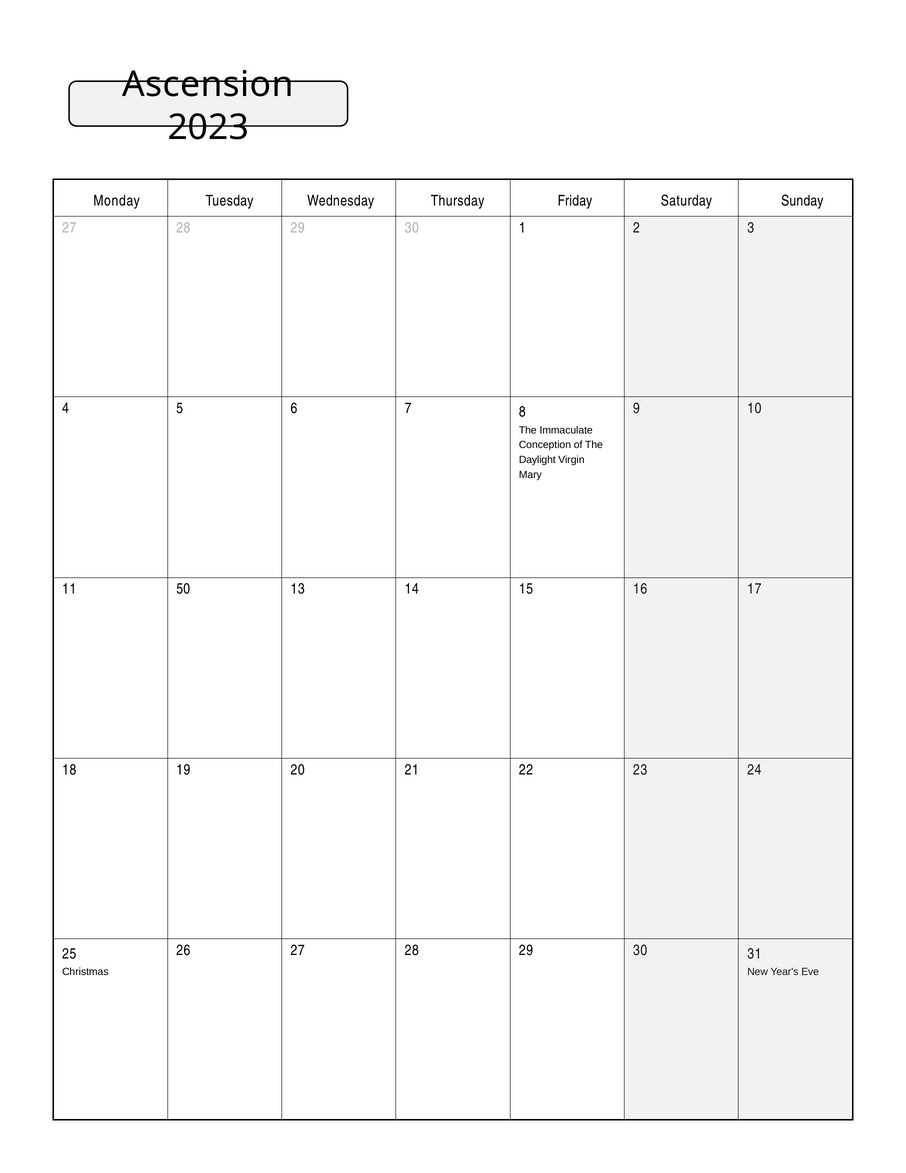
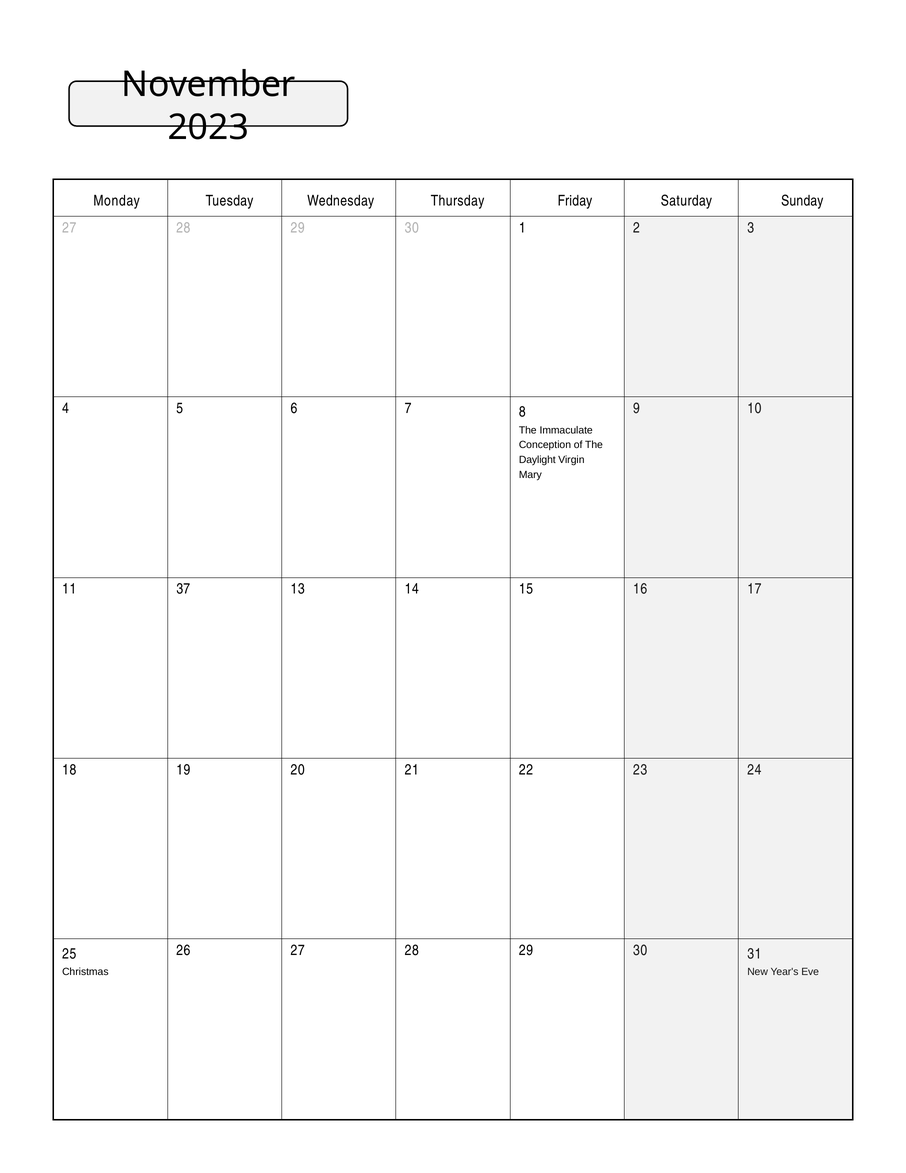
Ascension: Ascension -> November
50: 50 -> 37
